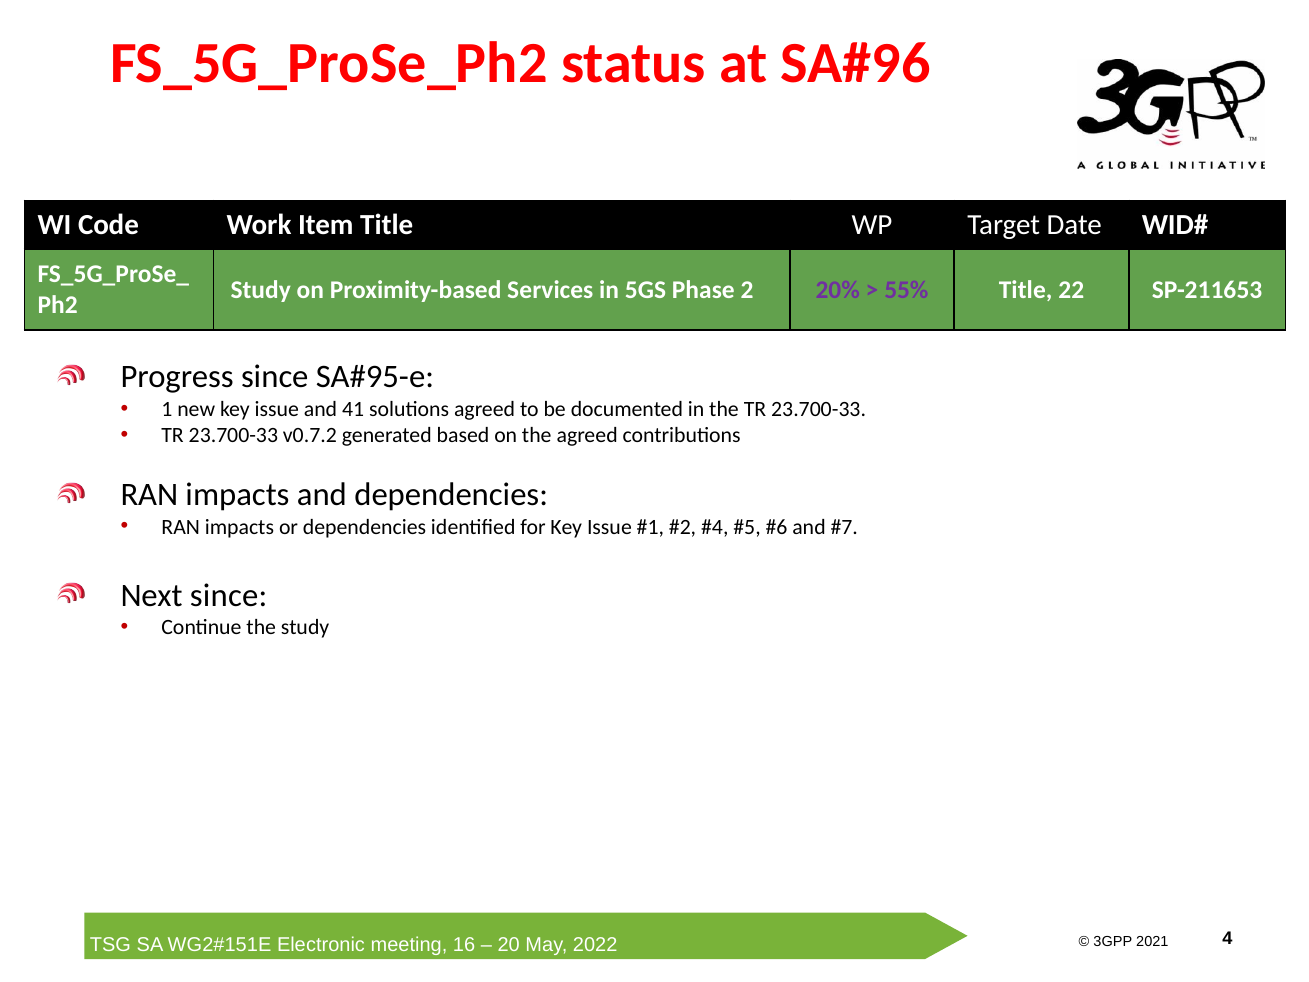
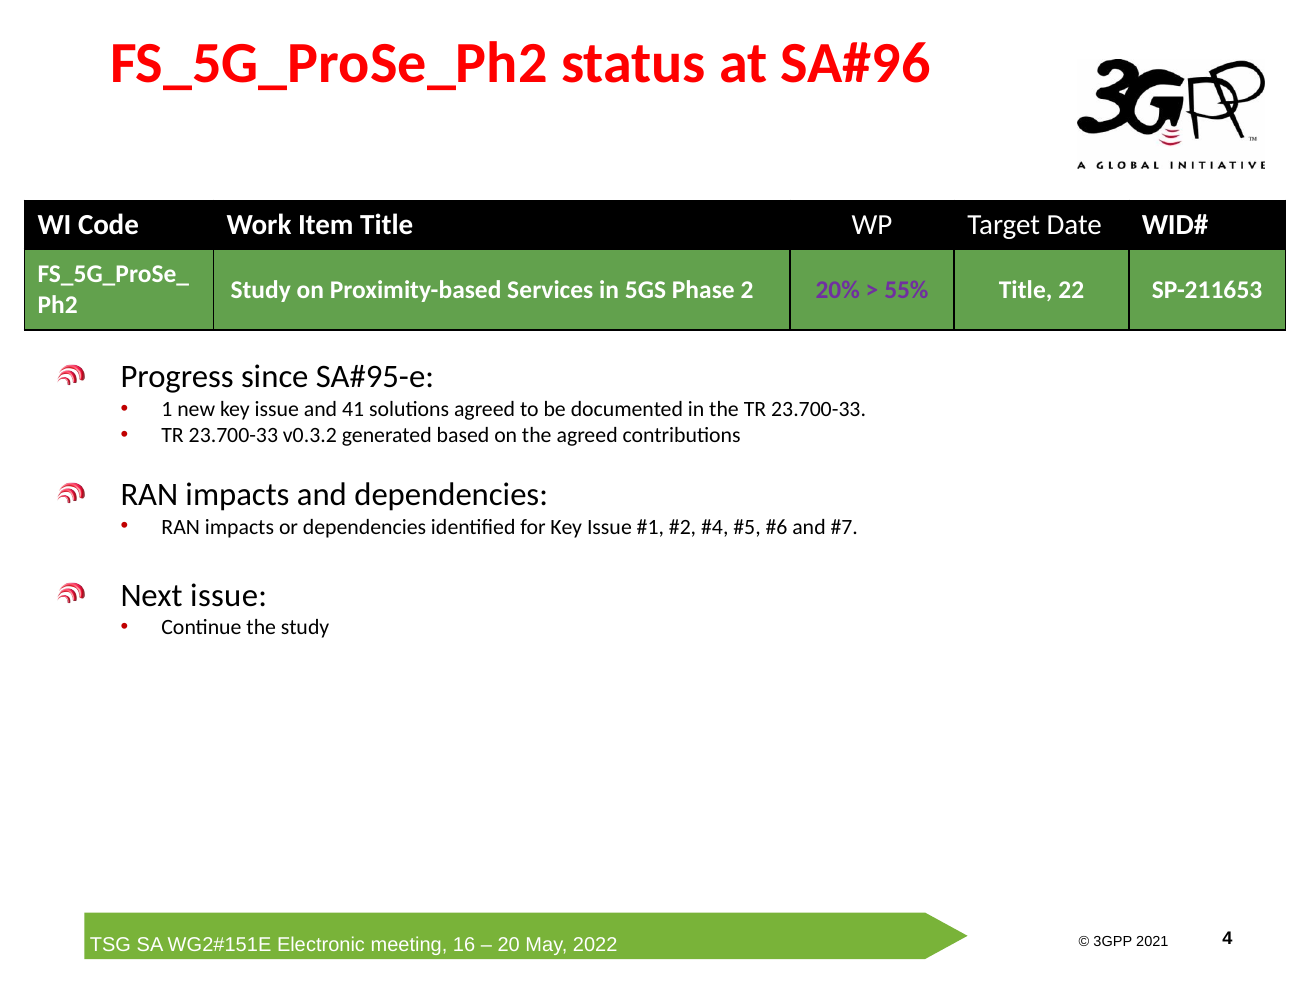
v0.7.2: v0.7.2 -> v0.3.2
Next since: since -> issue
